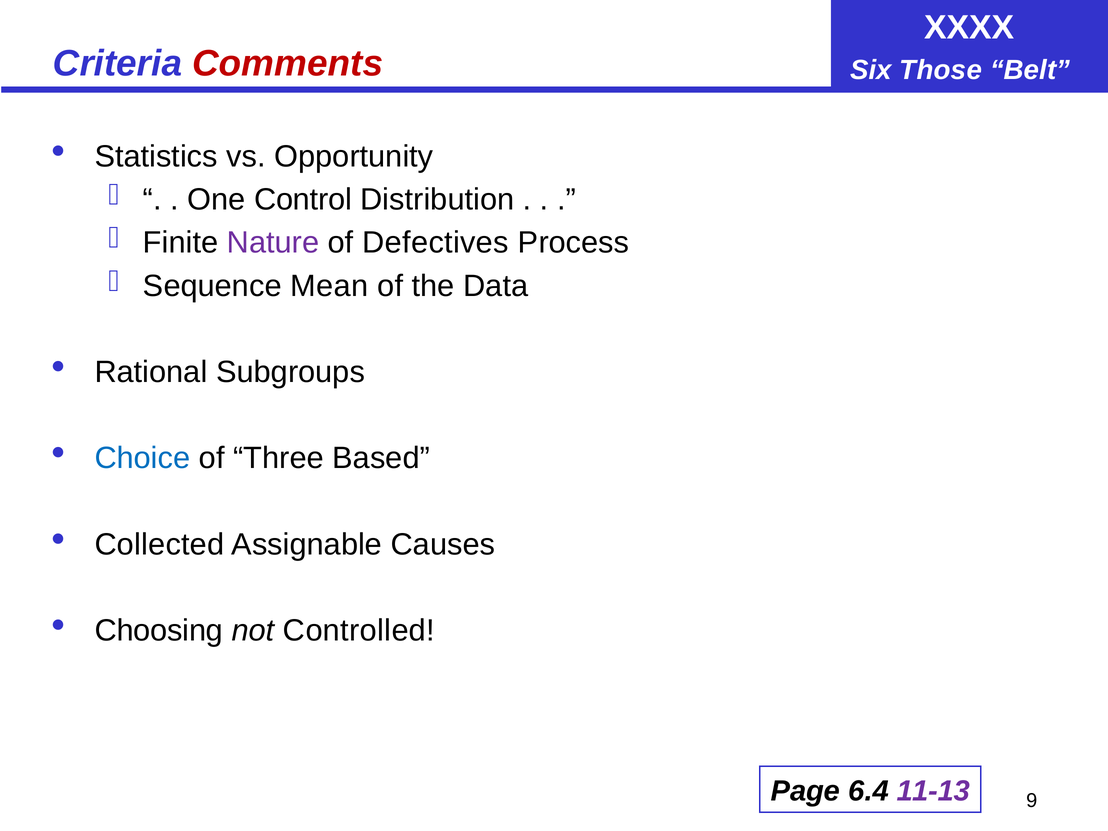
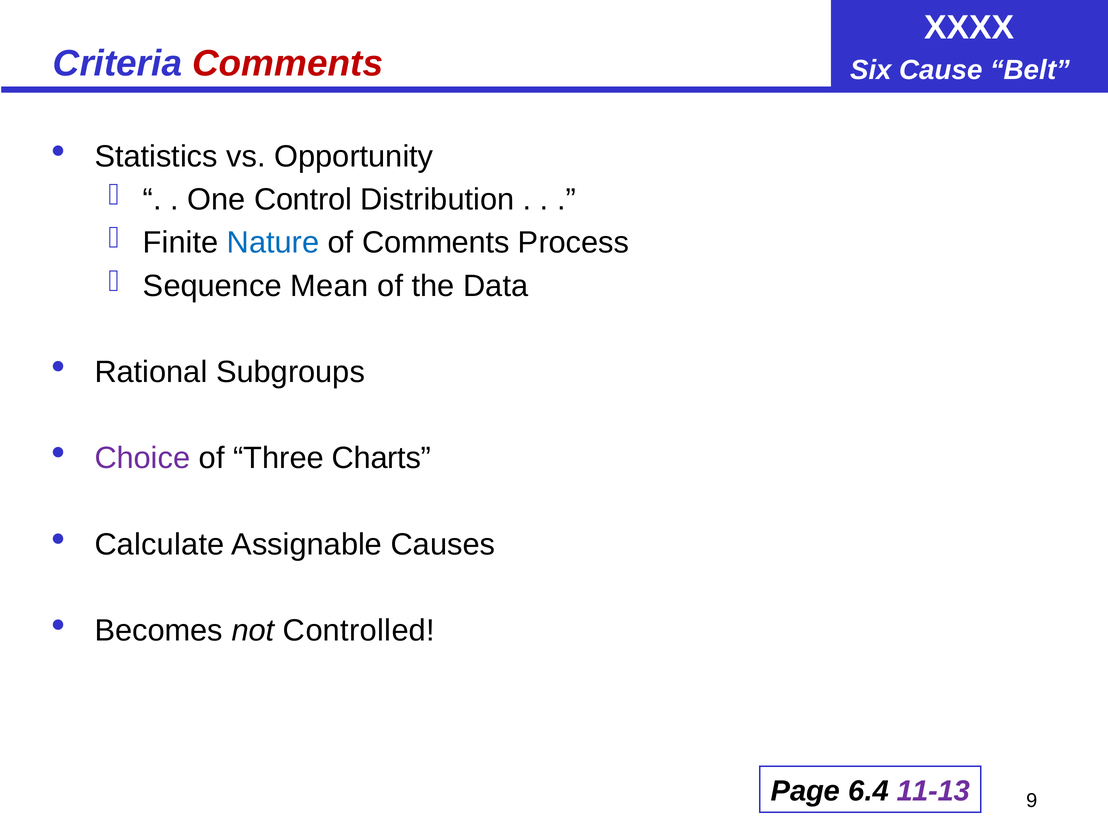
Those: Those -> Cause
Nature colour: purple -> blue
of Defectives: Defectives -> Comments
Choice colour: blue -> purple
Based: Based -> Charts
Collected: Collected -> Calculate
Choosing: Choosing -> Becomes
